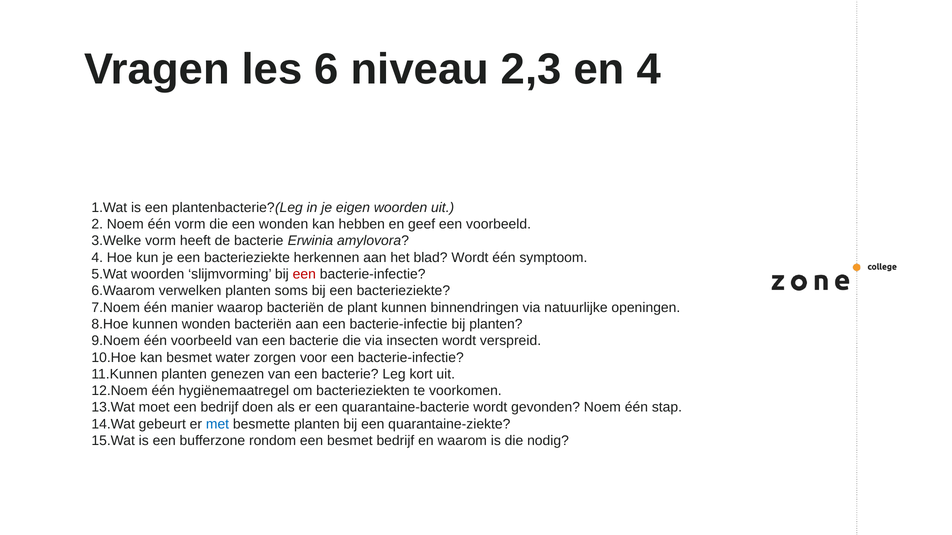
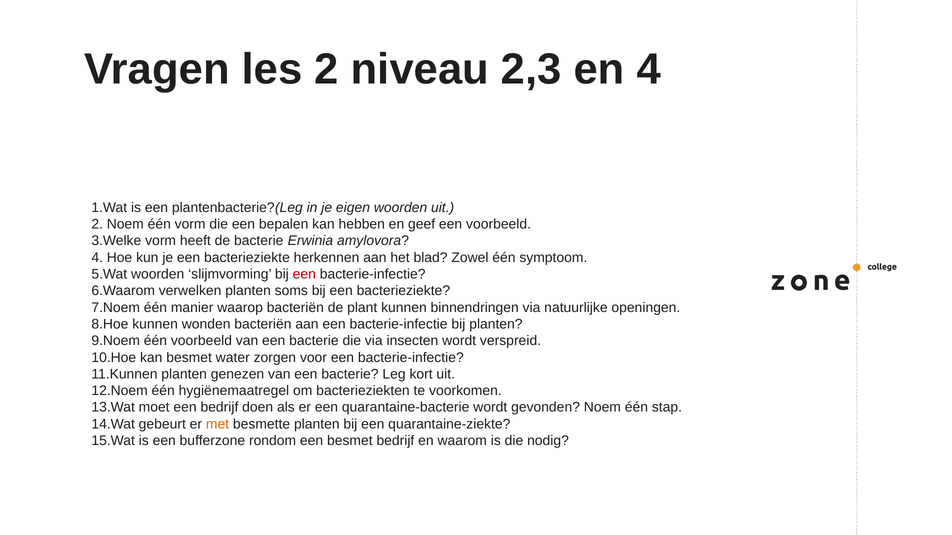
les 6: 6 -> 2
een wonden: wonden -> bepalen
blad Wordt: Wordt -> Zowel
met colour: blue -> orange
